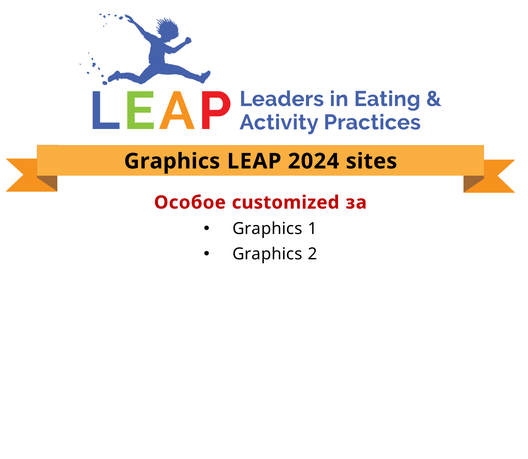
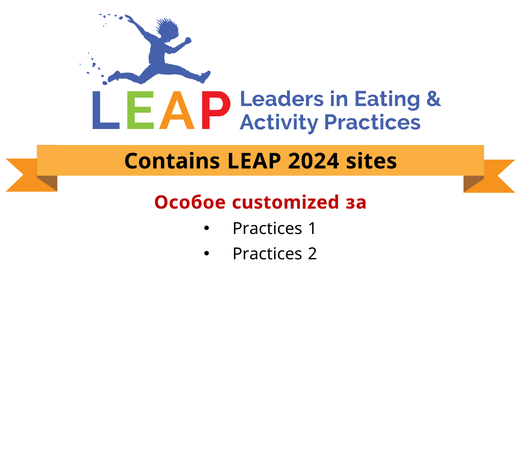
Graphics at (172, 161): Graphics -> Contains
Graphics at (267, 229): Graphics -> Practices
Graphics at (267, 254): Graphics -> Practices
